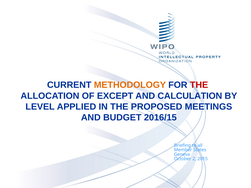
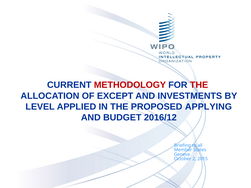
METHODOLOGY colour: orange -> red
CALCULATION: CALCULATION -> INVESTMENTS
MEETINGS: MEETINGS -> APPLYING
2016/15: 2016/15 -> 2016/12
